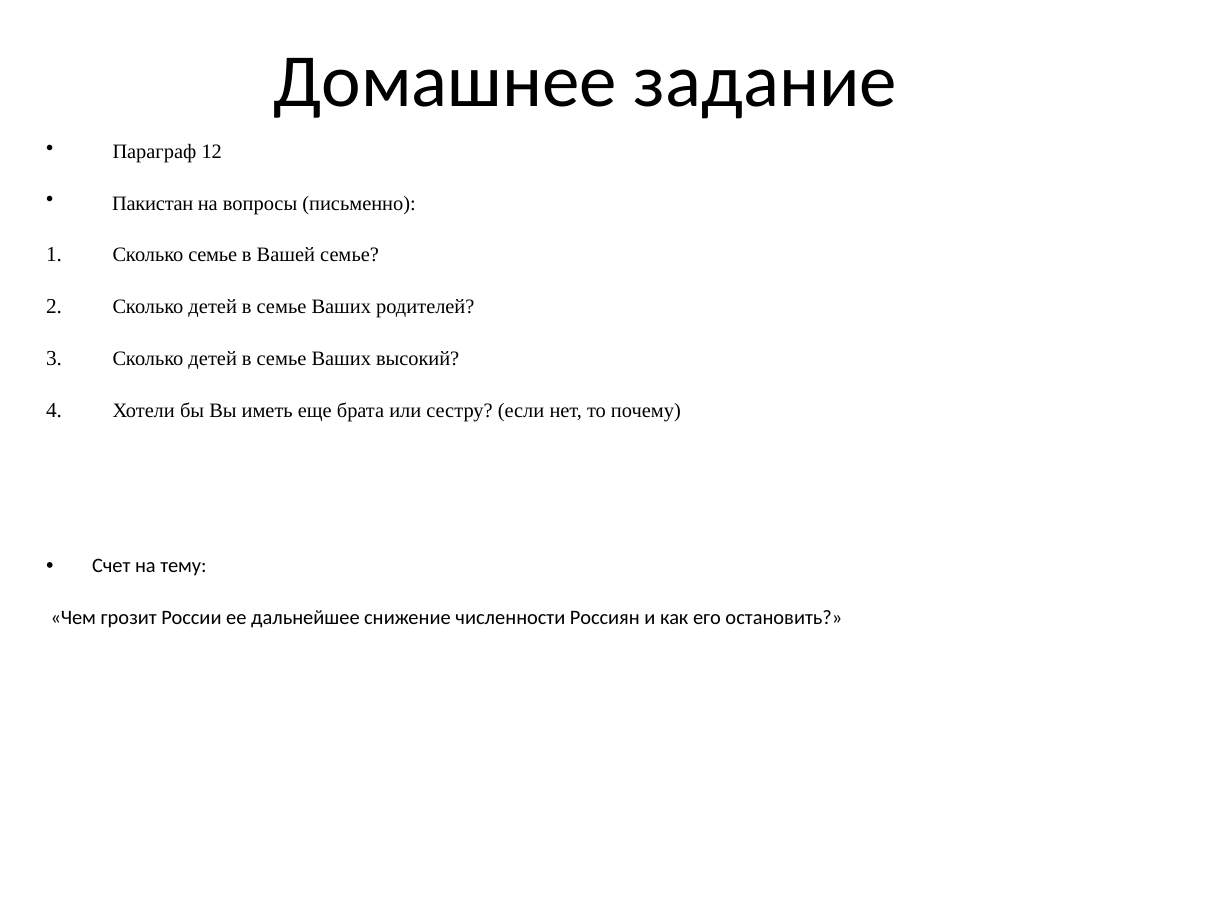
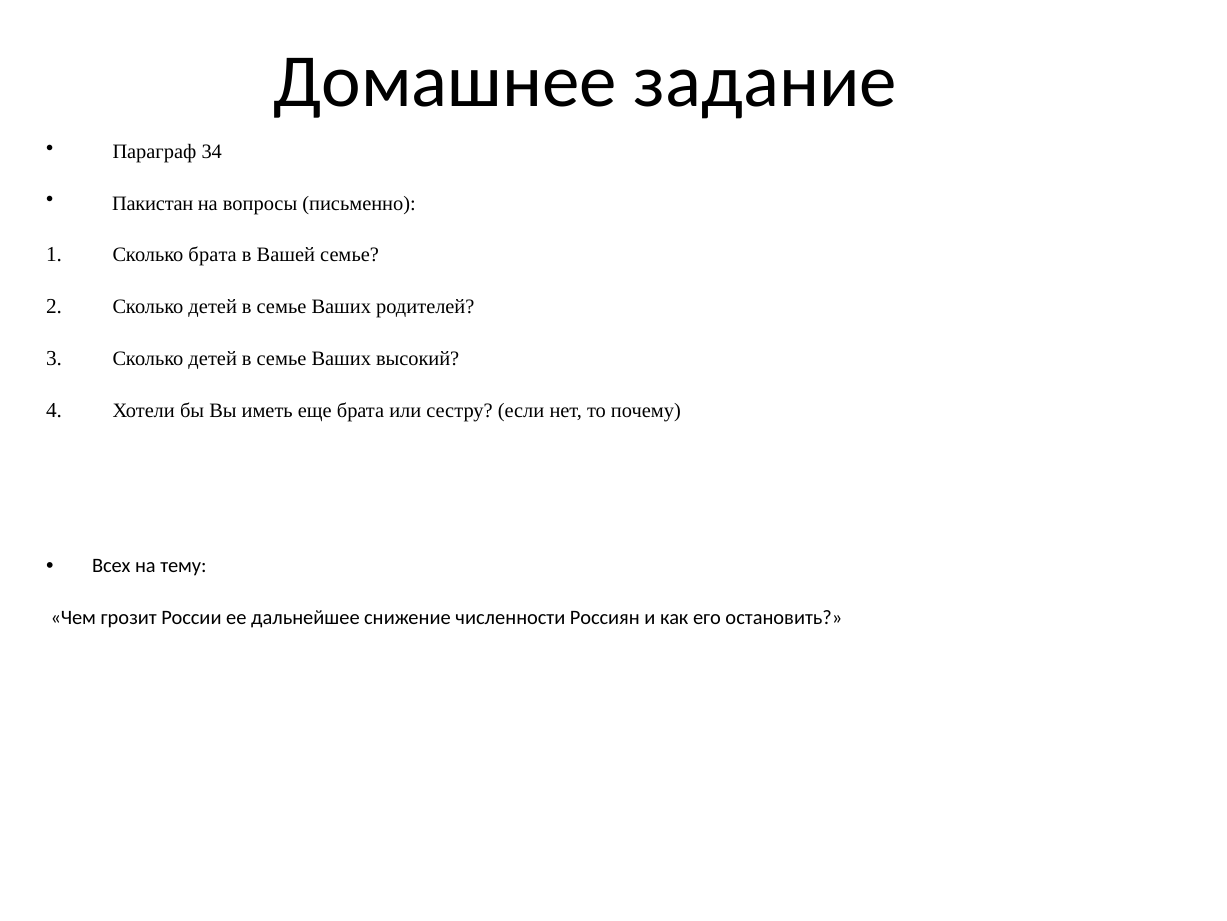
12: 12 -> 34
Сколько семье: семье -> брата
Счет: Счет -> Всех
